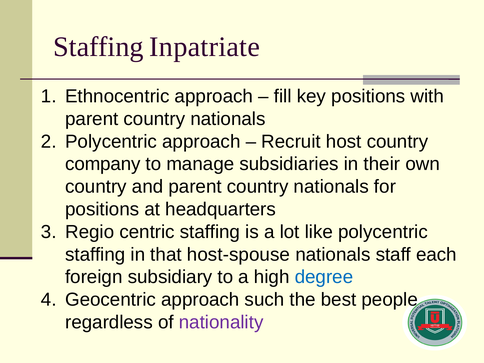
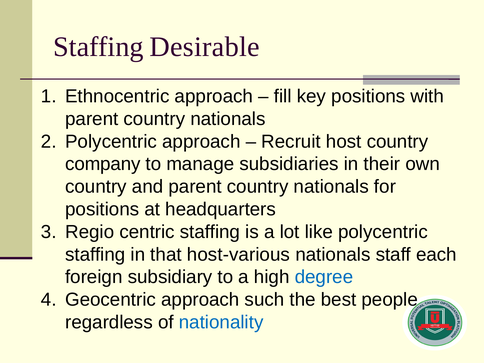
Inpatriate: Inpatriate -> Desirable
host-spouse: host-spouse -> host-various
nationality colour: purple -> blue
